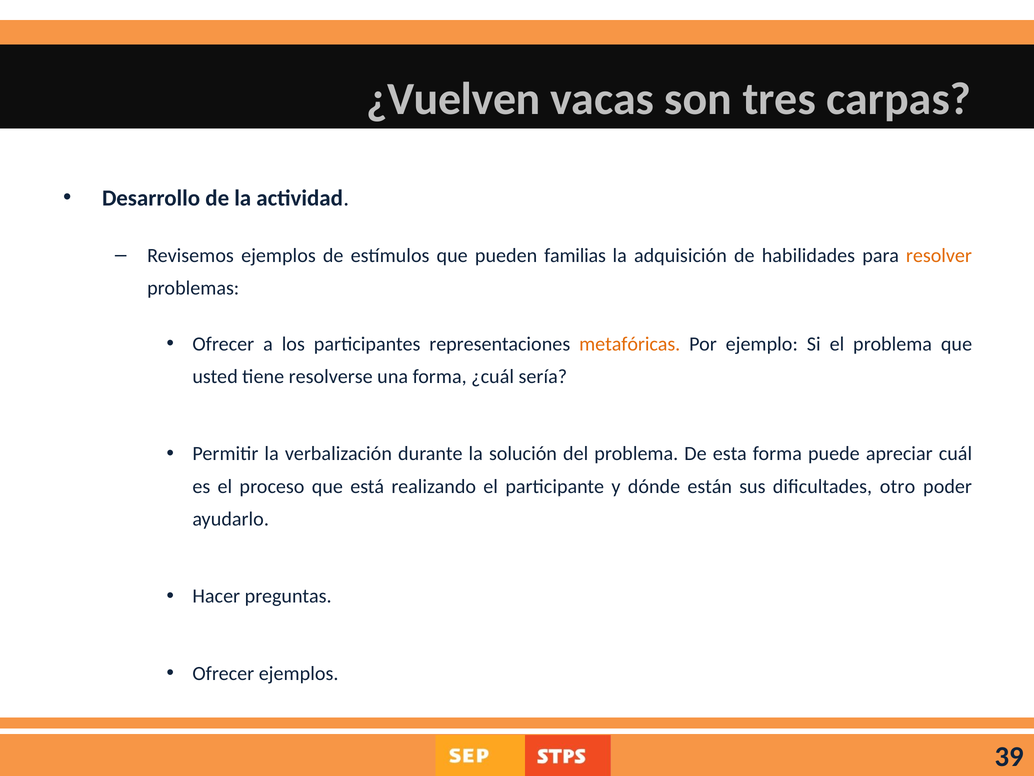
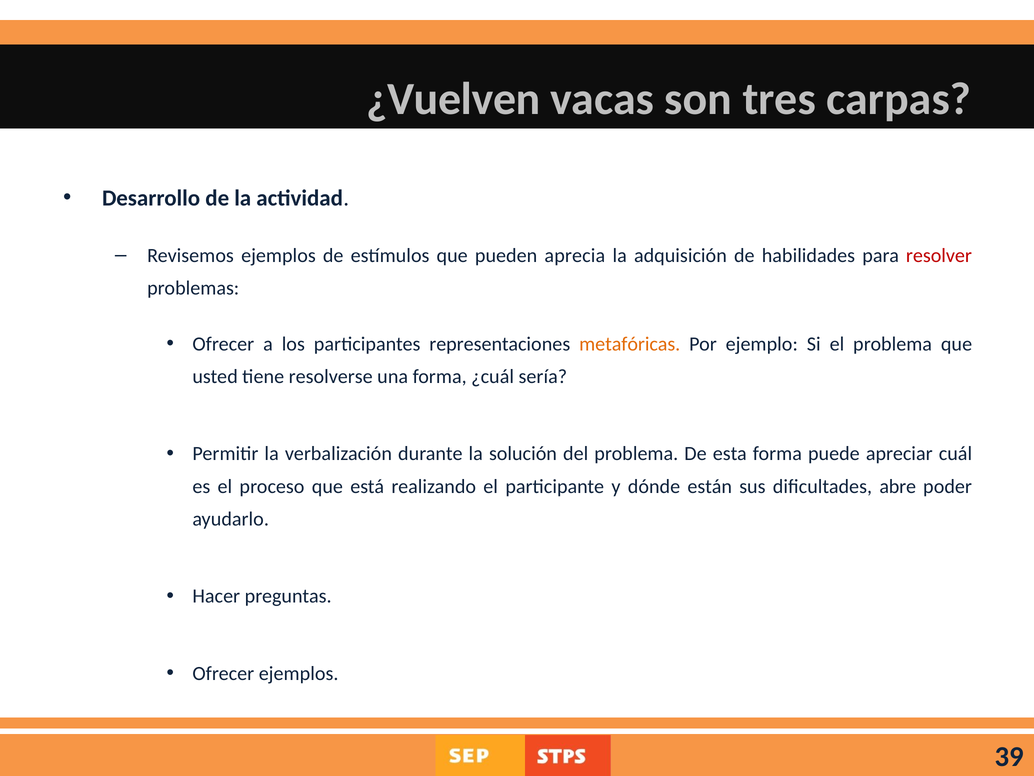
familias: familias -> aprecia
resolver colour: orange -> red
otro: otro -> abre
